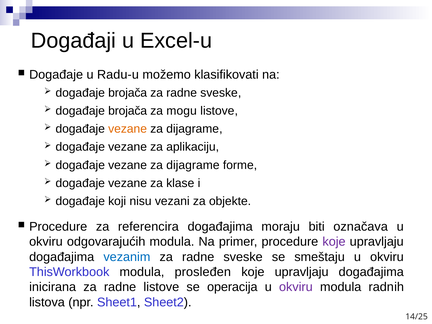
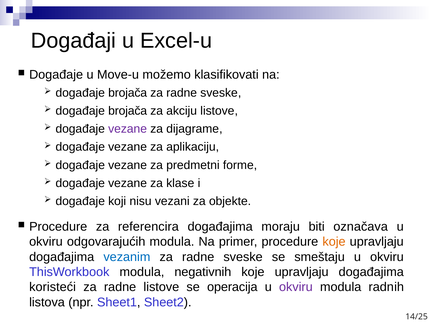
Radu-u: Radu-u -> Move-u
mogu: mogu -> akciju
vezane at (128, 129) colour: orange -> purple
dijagrame at (193, 165): dijagrame -> predmetni
koje at (334, 242) colour: purple -> orange
prosleđen: prosleđen -> negativnih
inicirana: inicirana -> koristeći
